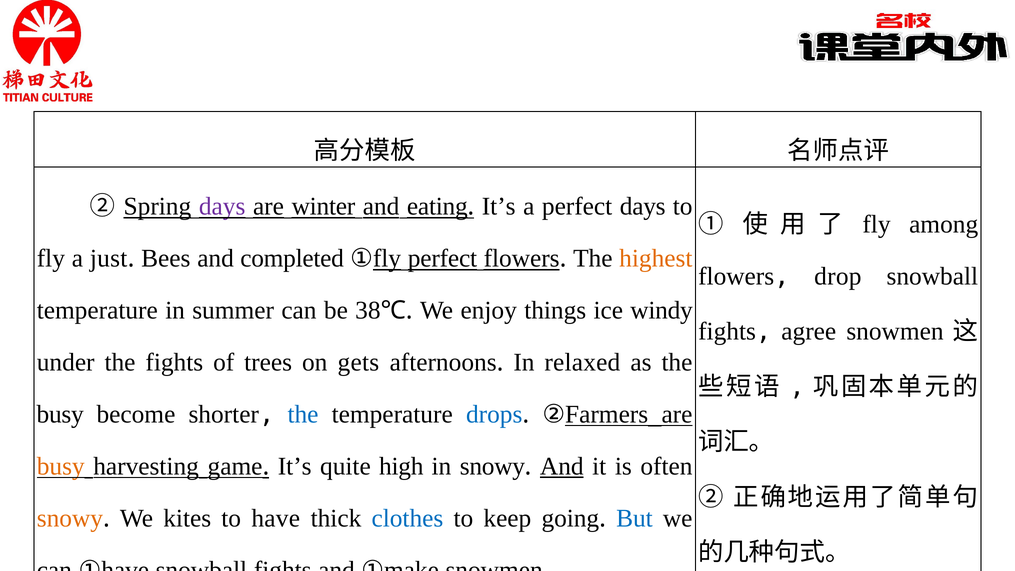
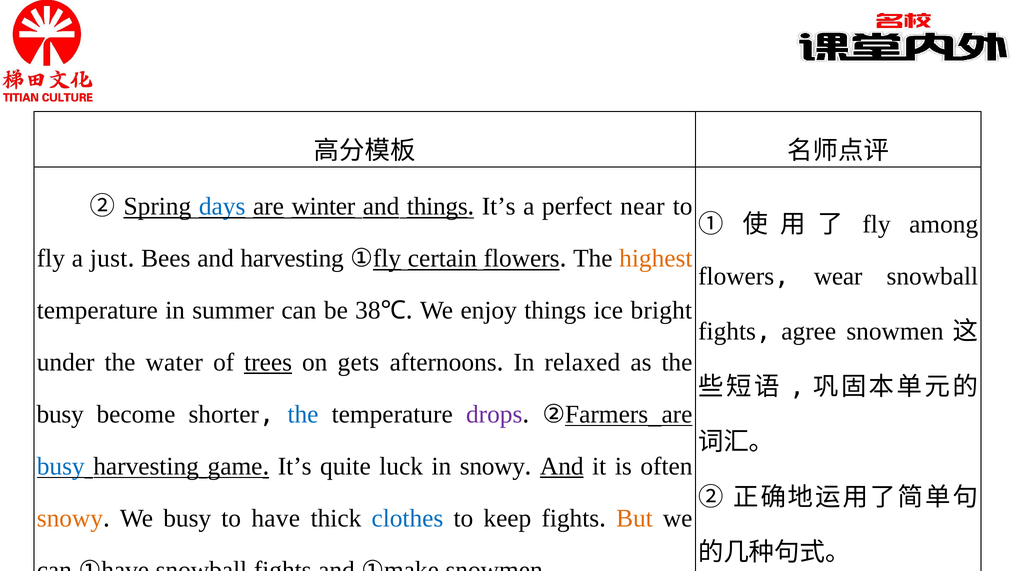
days at (222, 206) colour: purple -> blue
and eating: eating -> things
perfect days: days -> near
and completed: completed -> harvesting
①fly perfect: perfect -> certain
drop: drop -> wear
windy: windy -> bright
the fights: fights -> water
trees underline: none -> present
drops colour: blue -> purple
busy at (61, 466) colour: orange -> blue
high: high -> luck
We kites: kites -> busy
keep going: going -> fights
But colour: blue -> orange
